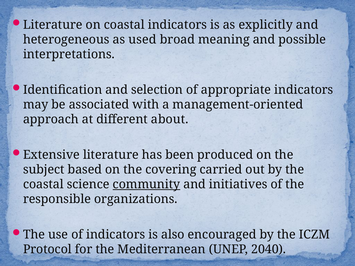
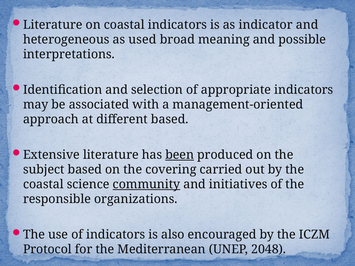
explicitly: explicitly -> indicator
different about: about -> based
been underline: none -> present
2040: 2040 -> 2048
